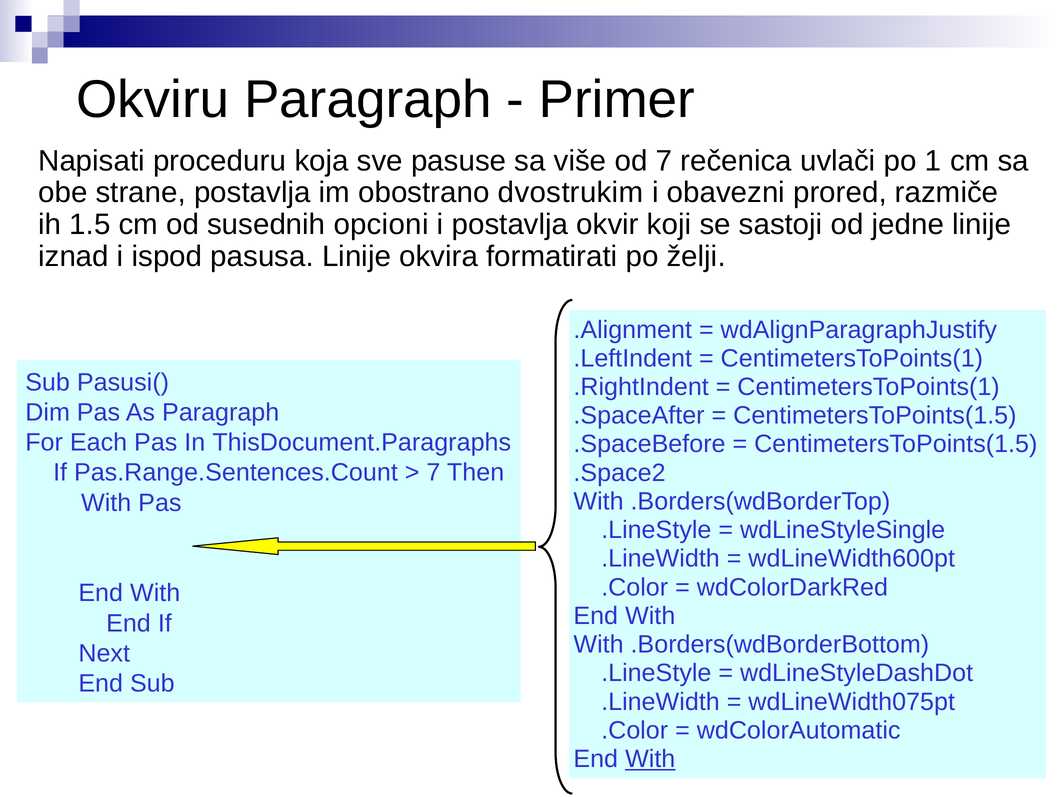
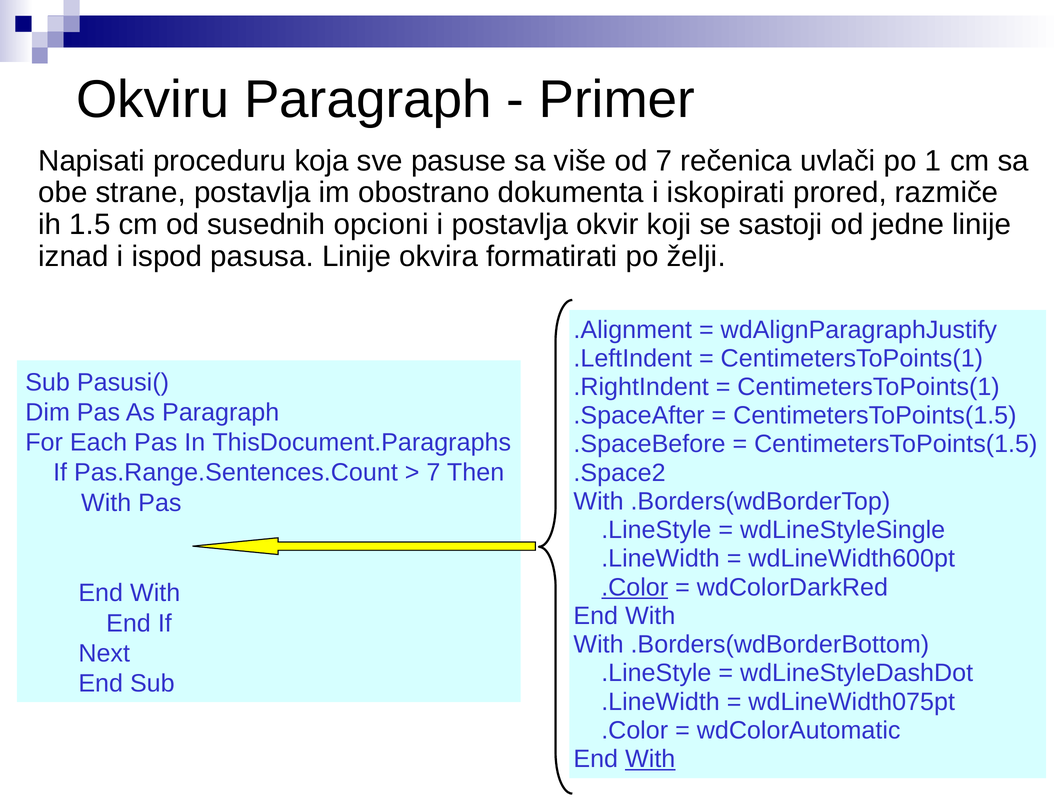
dvostrukim: dvostrukim -> dokumenta
obavezni: obavezni -> iskopirati
.Color at (635, 587) underline: none -> present
